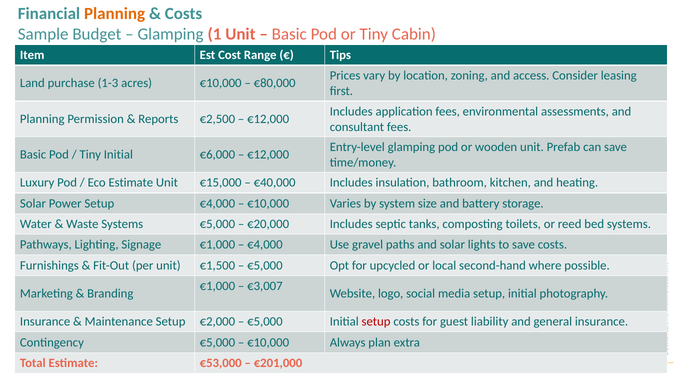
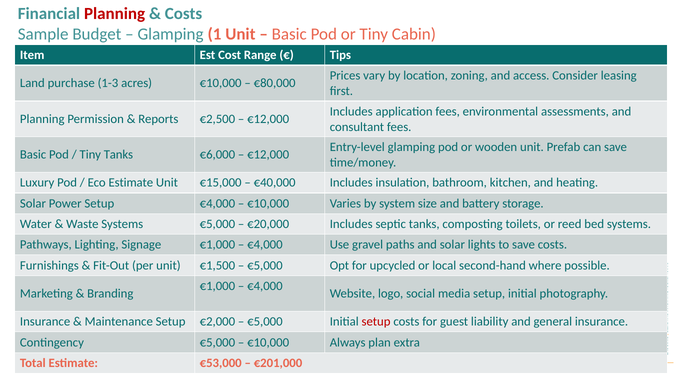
Planning at (115, 14) colour: orange -> red
Tiny Initial: Initial -> Tanks
€3,007 at (265, 286): €3,007 -> €4,000
